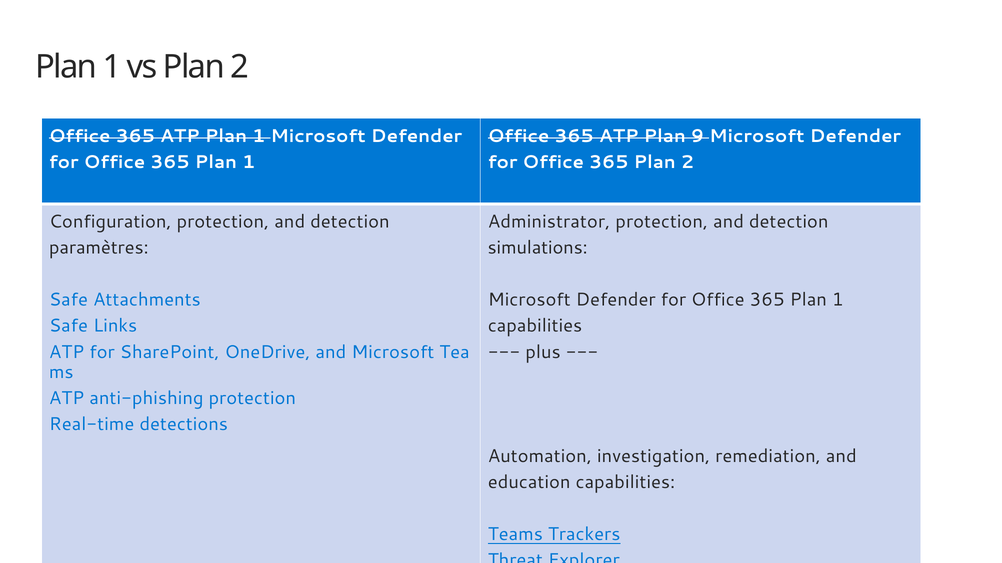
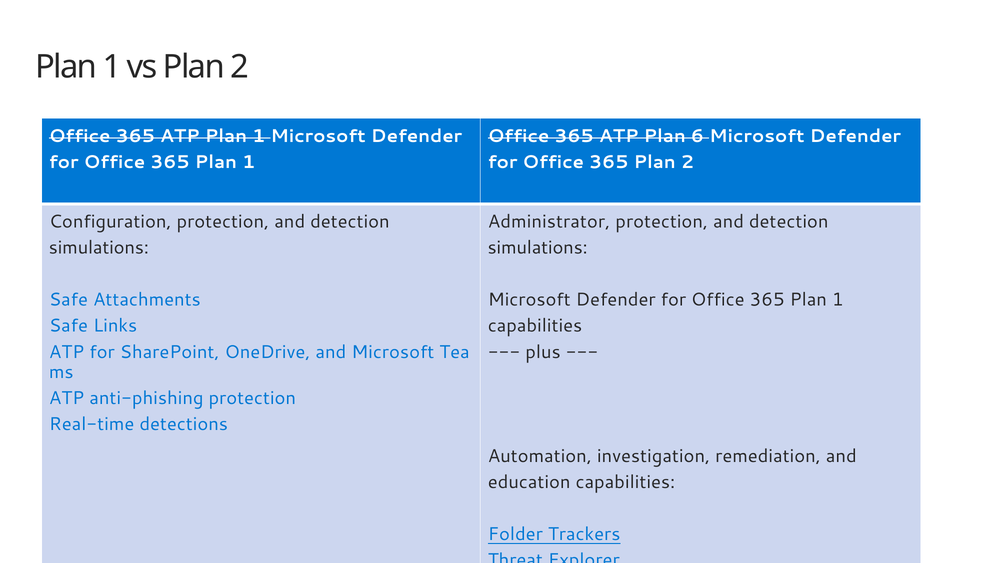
9: 9 -> 6
paramètres at (99, 248): paramètres -> simulations
Teams: Teams -> Folder
